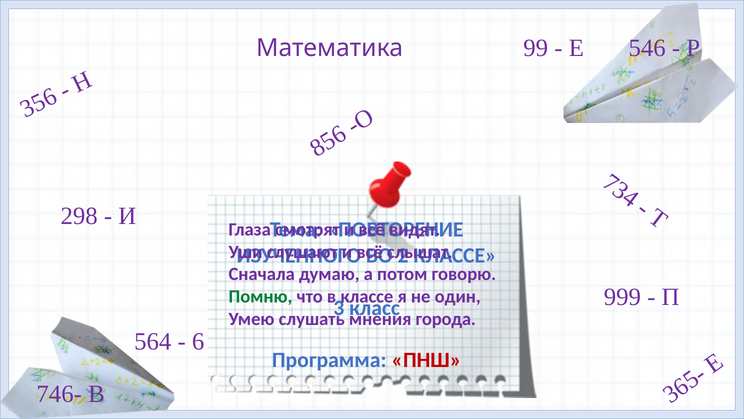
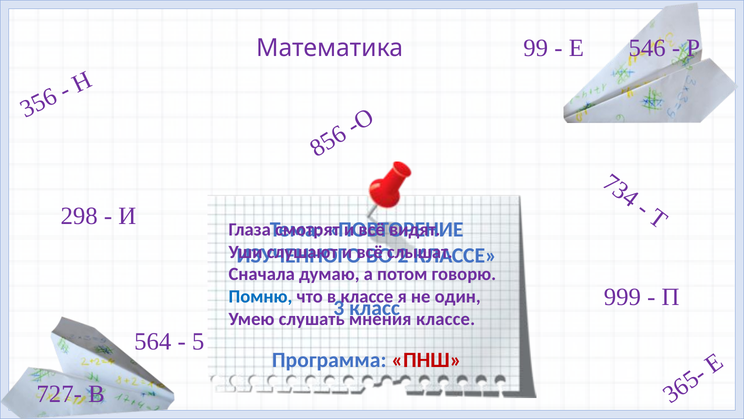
Помню colour: green -> blue
города at (446, 319): города -> классе
6 at (198, 341): 6 -> 5
746-: 746- -> 727-
